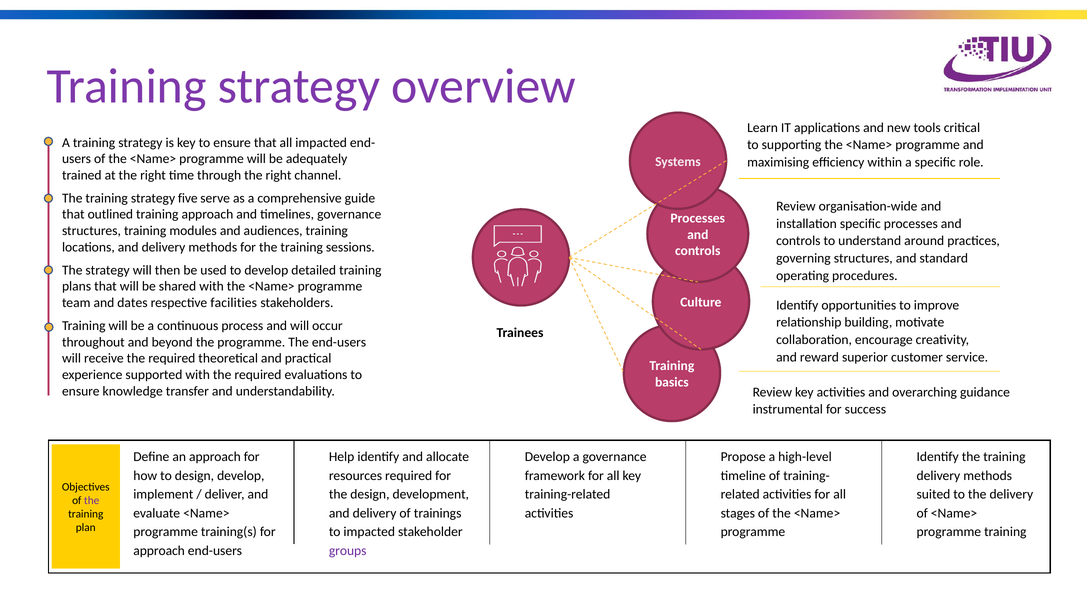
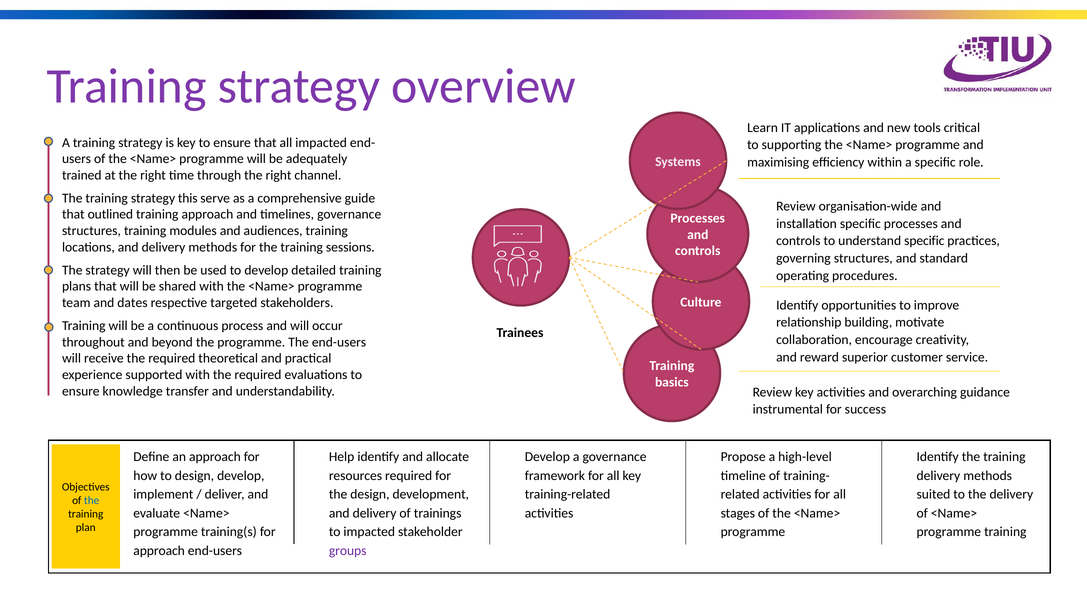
five: five -> this
understand around: around -> specific
facilities: facilities -> targeted
the at (92, 501) colour: purple -> blue
